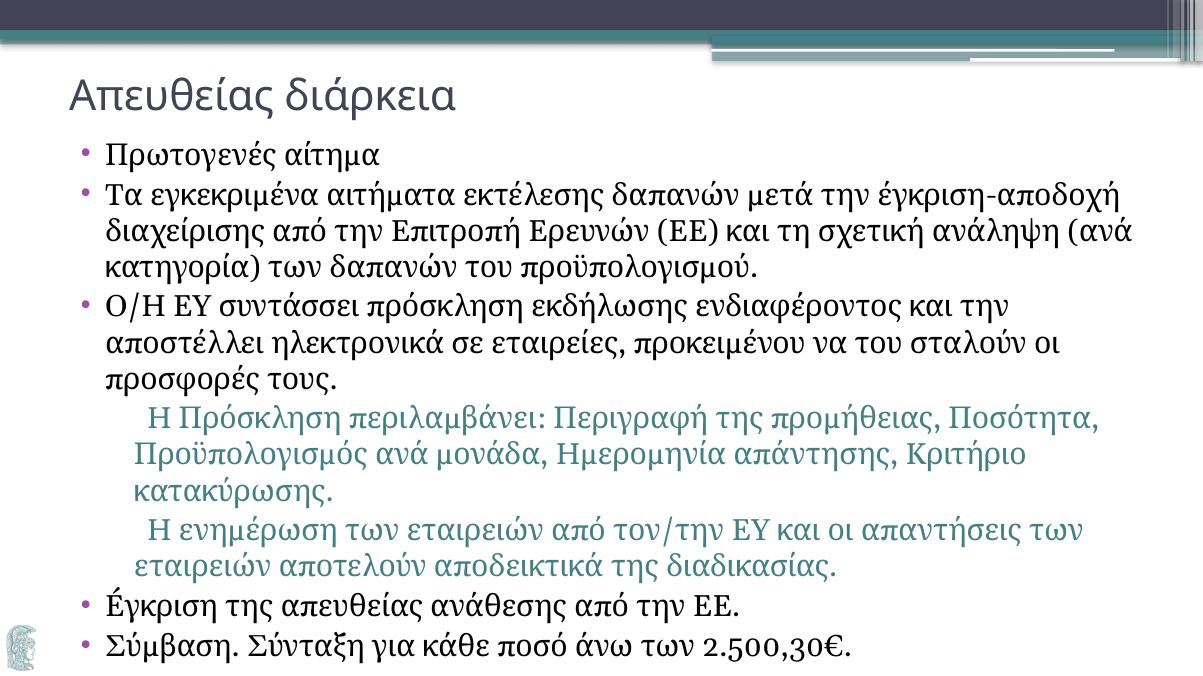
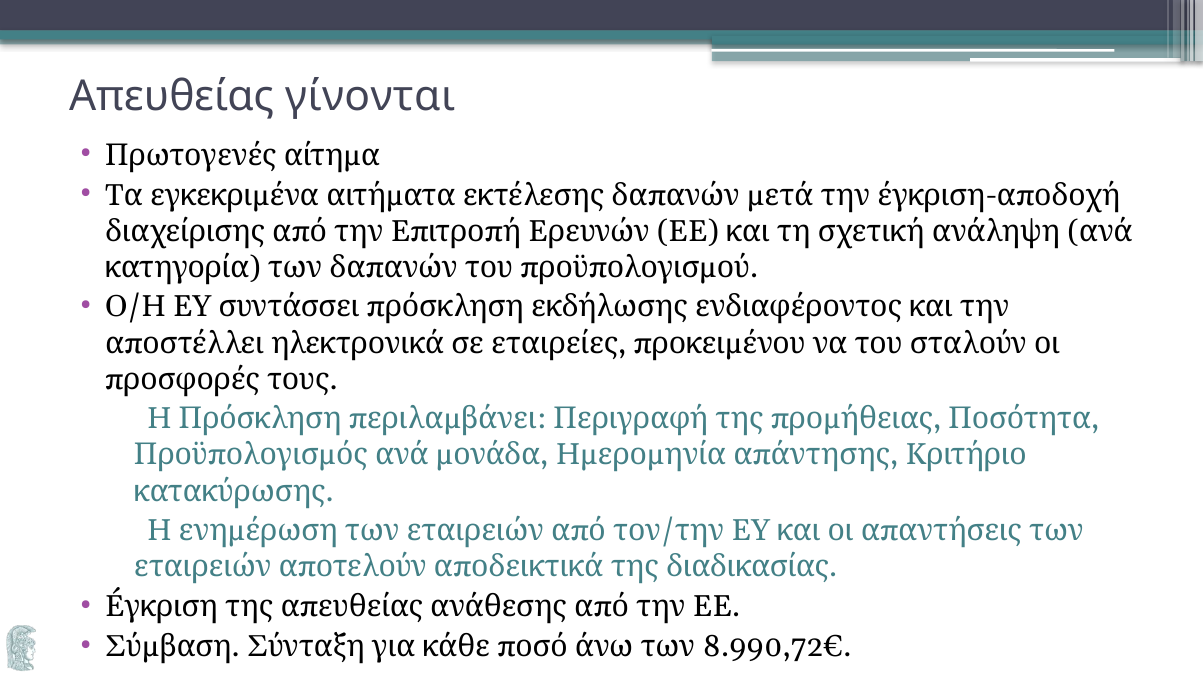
διάρκεια: διάρκεια -> γίνονται
2.500,30€: 2.500,30€ -> 8.990,72€
